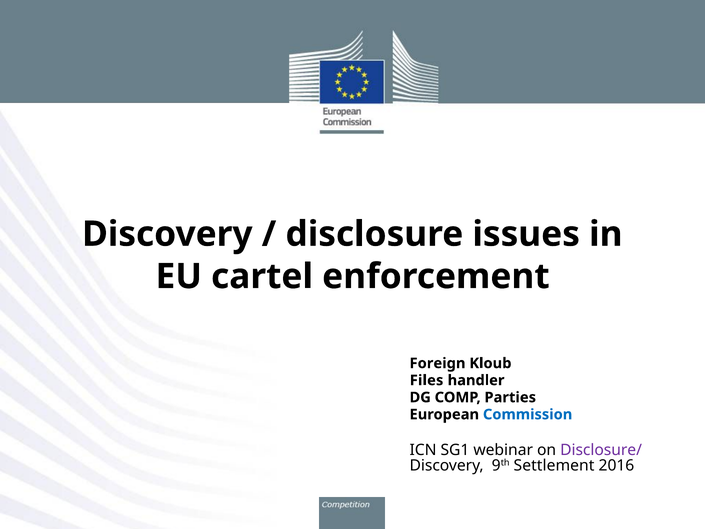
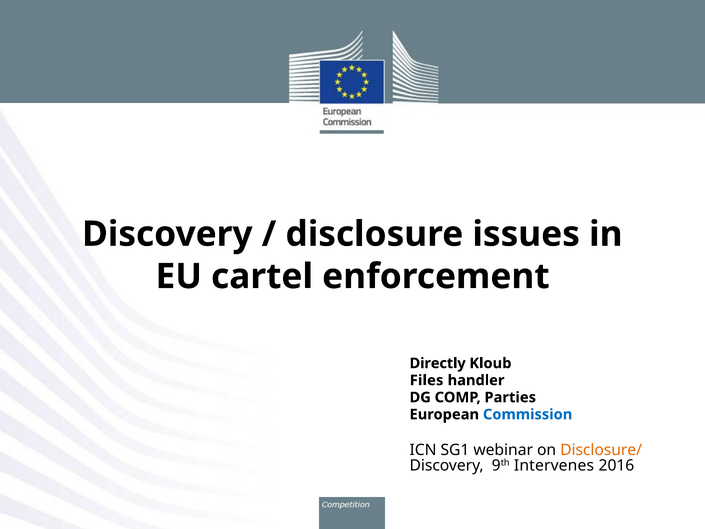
Foreign: Foreign -> Directly
Disclosure/ colour: purple -> orange
Settlement: Settlement -> Intervenes
